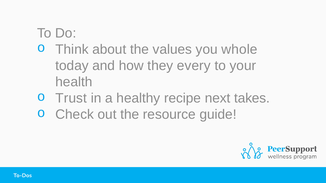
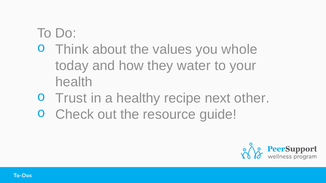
every: every -> water
takes: takes -> other
